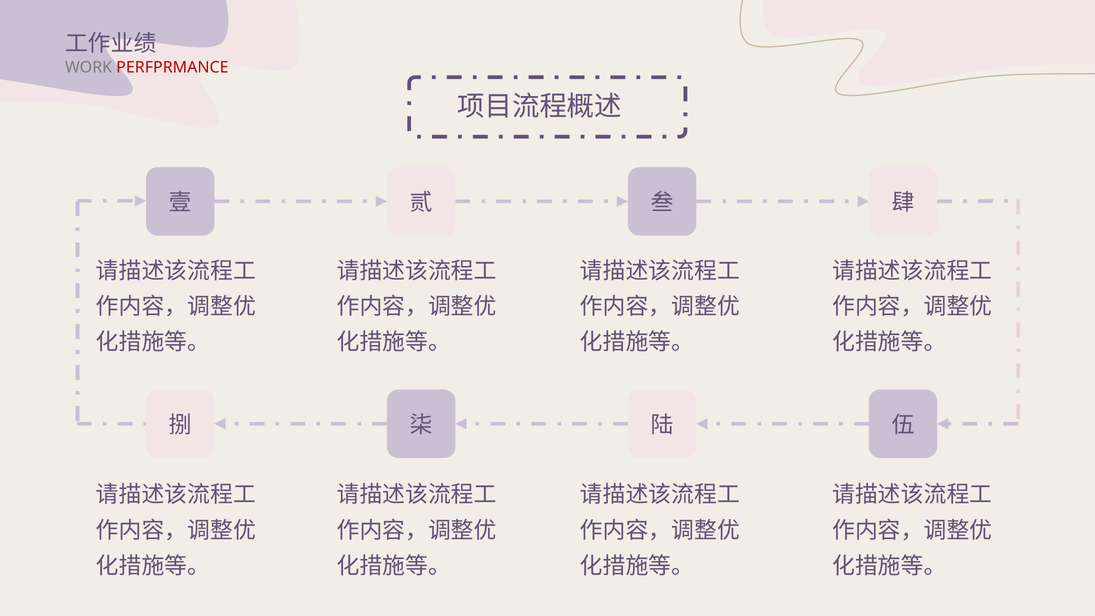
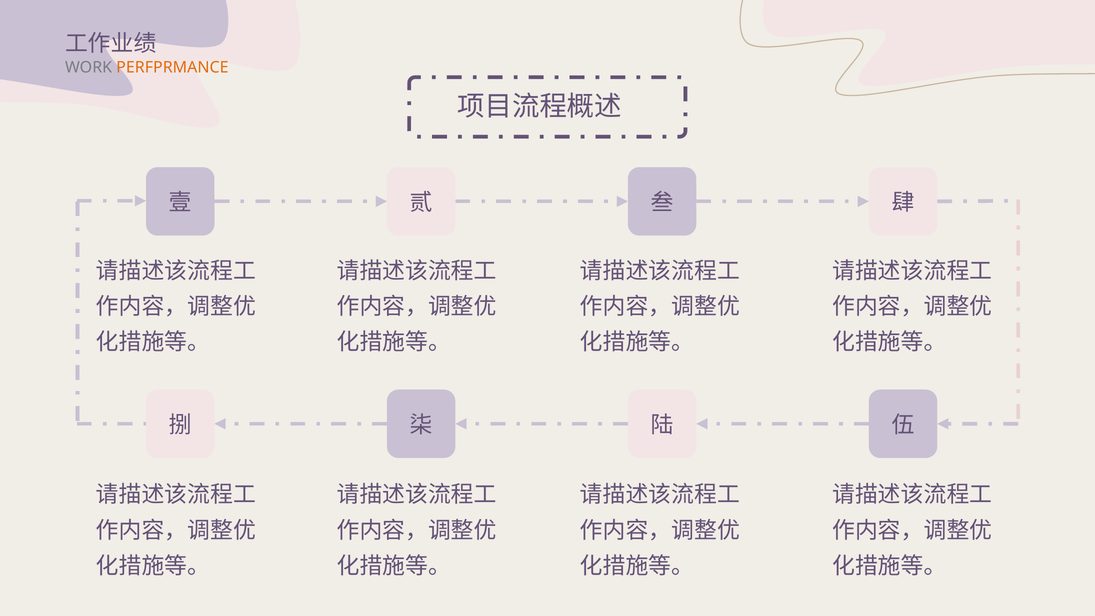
PERFPRMANCE colour: red -> orange
